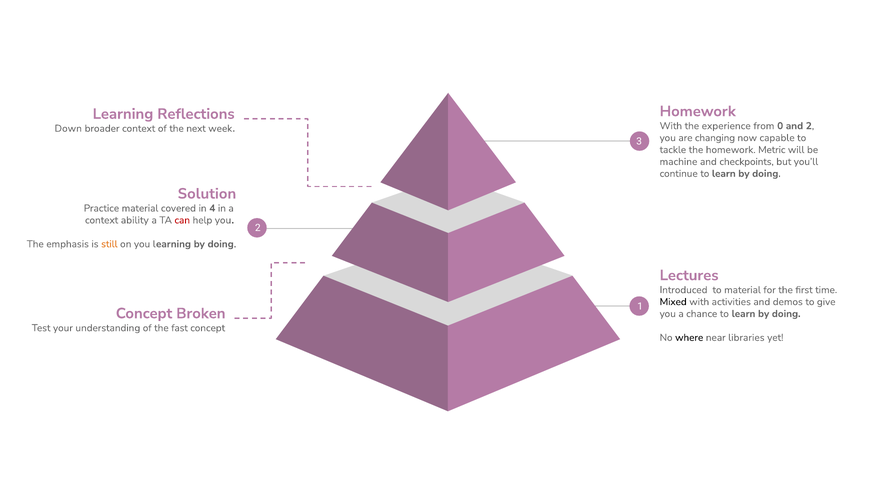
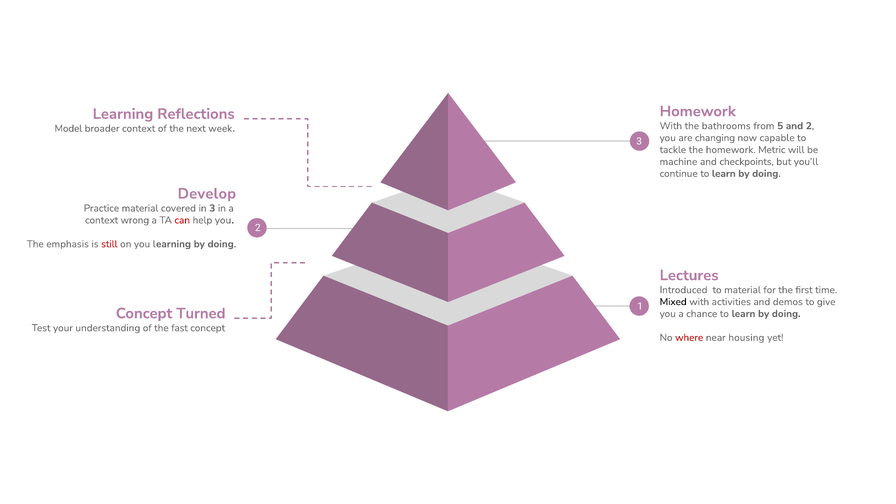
experience: experience -> bathrooms
0: 0 -> 5
Down: Down -> Model
Solution: Solution -> Develop
in 4: 4 -> 3
ability: ability -> wrong
still colour: orange -> red
Broken: Broken -> Turned
where colour: black -> red
libraries: libraries -> housing
